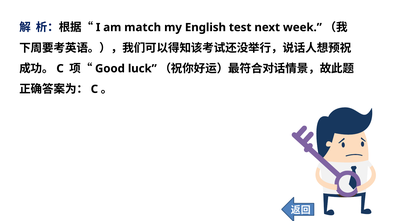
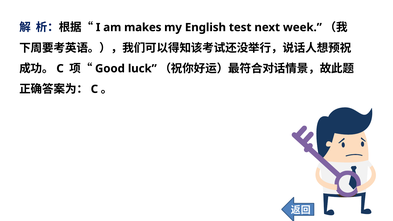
match: match -> makes
